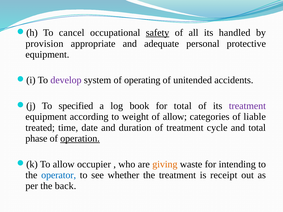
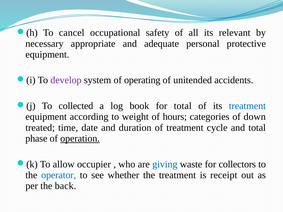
safety underline: present -> none
handled: handled -> relevant
provision: provision -> necessary
specified: specified -> collected
treatment at (247, 106) colour: purple -> blue
of allow: allow -> hours
liable: liable -> down
giving colour: orange -> blue
intending: intending -> collectors
